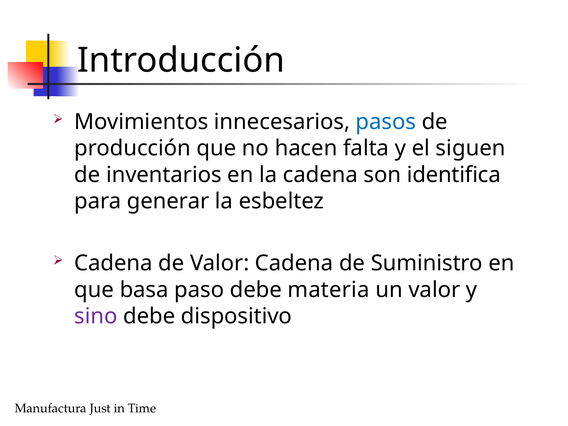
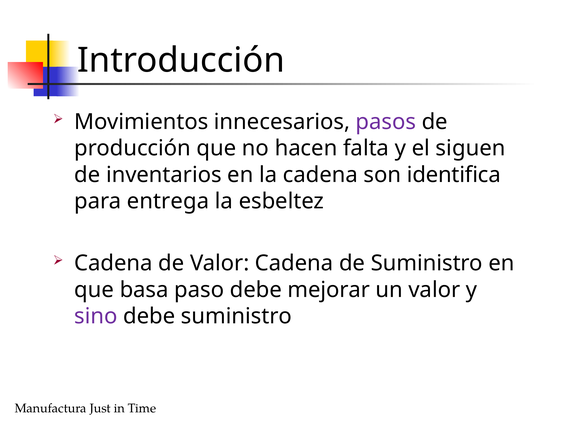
pasos colour: blue -> purple
generar: generar -> entrega
materia: materia -> mejorar
debe dispositivo: dispositivo -> suministro
